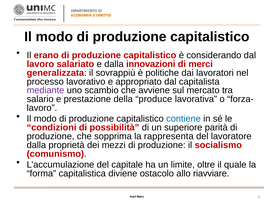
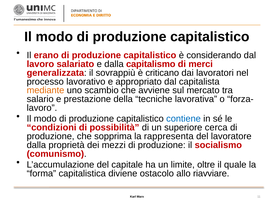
innovazioni: innovazioni -> capitalismo
politiche: politiche -> criticano
mediante colour: purple -> orange
produce: produce -> tecniche
parità: parità -> cerca
